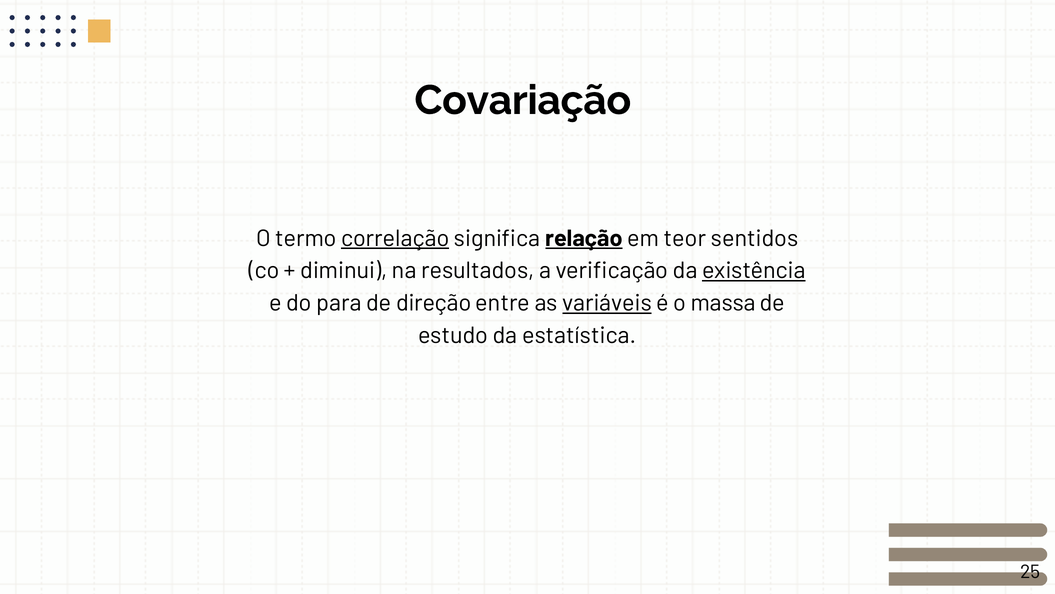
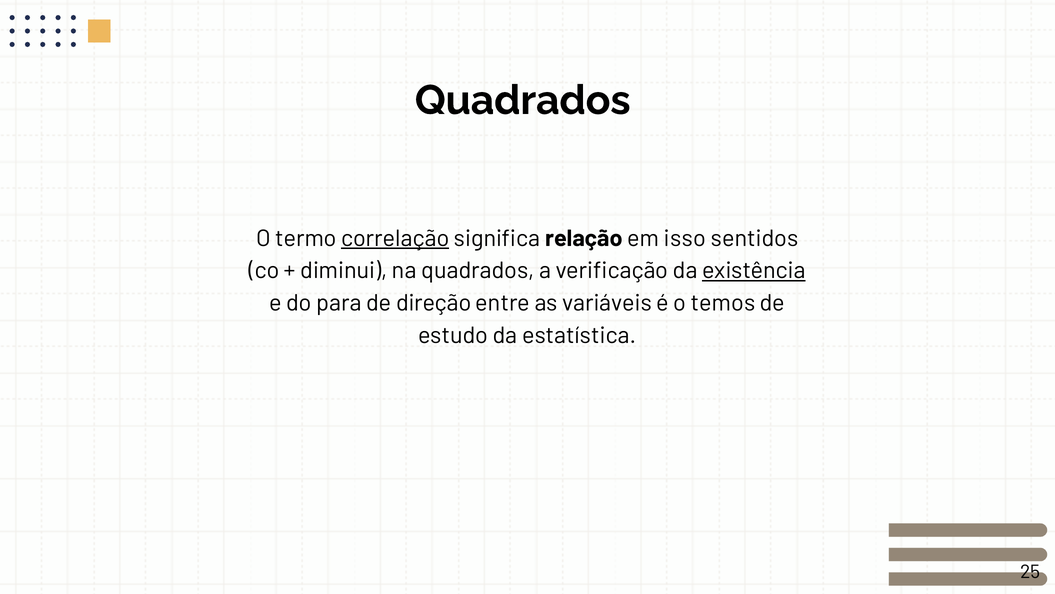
Covariação at (523, 100): Covariação -> Quadrados
relação underline: present -> none
teor: teor -> isso
na resultados: resultados -> quadrados
variáveis underline: present -> none
massa: massa -> temos
